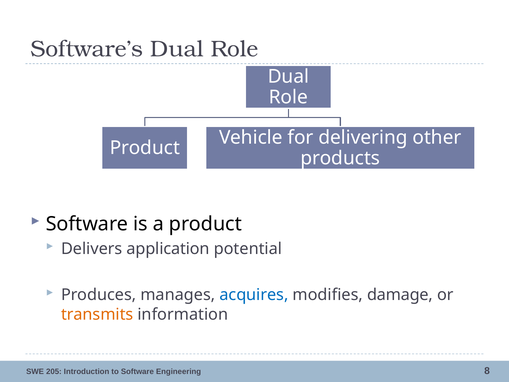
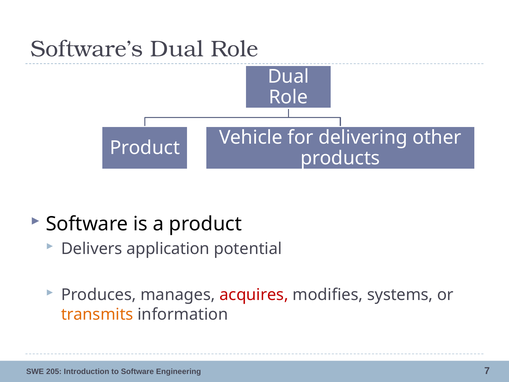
acquires colour: blue -> red
damage: damage -> systems
8: 8 -> 7
